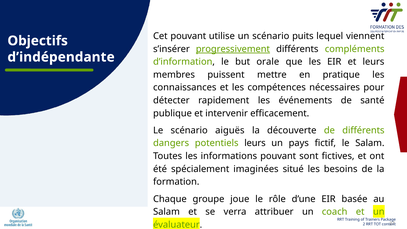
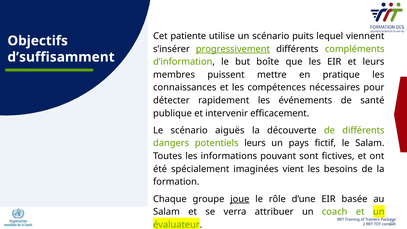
Cet pouvant: pouvant -> patiente
d’indépendante: d’indépendante -> d’suffisamment
orale: orale -> boîte
situé: situé -> vient
joue underline: none -> present
